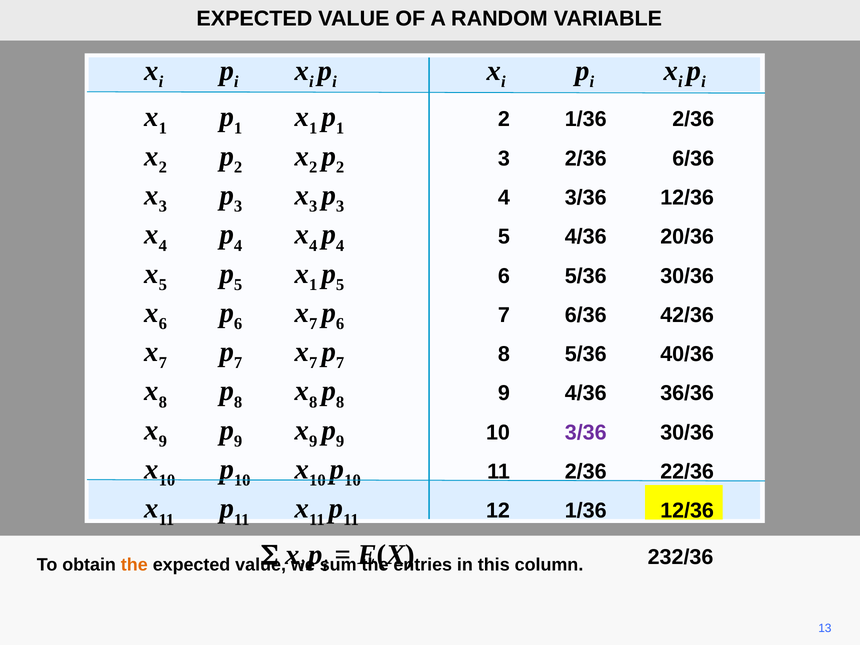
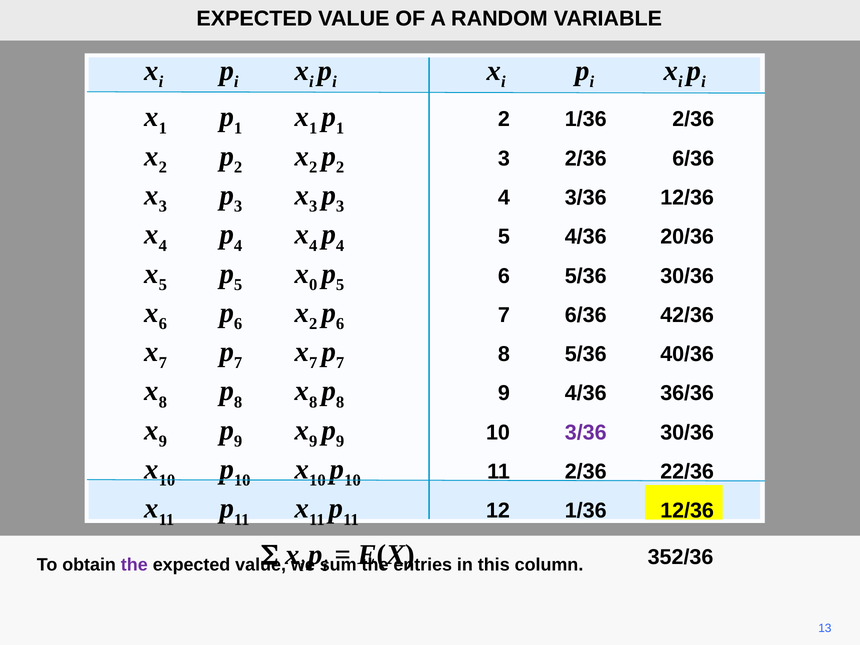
1 at (313, 285): 1 -> 0
7 at (313, 324): 7 -> 2
232/36: 232/36 -> 352/36
the at (134, 565) colour: orange -> purple
